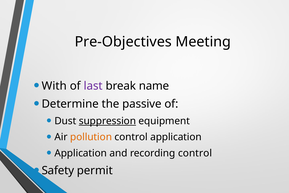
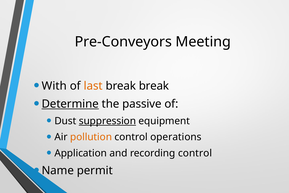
Pre-Objectives: Pre-Objectives -> Pre-Conveyors
last colour: purple -> orange
break name: name -> break
Determine underline: none -> present
control application: application -> operations
Safety: Safety -> Name
